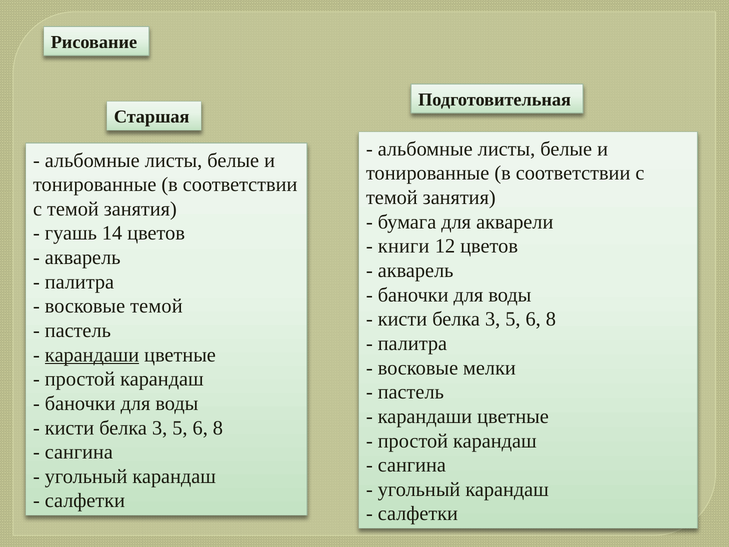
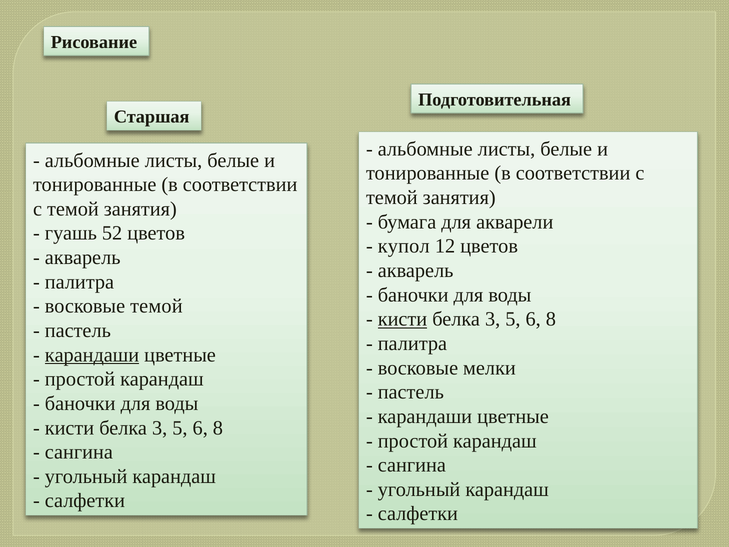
14: 14 -> 52
книги: книги -> купол
кисти at (402, 319) underline: none -> present
